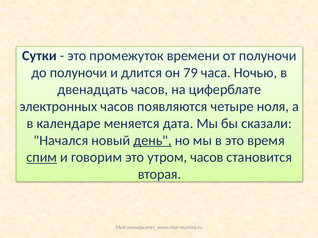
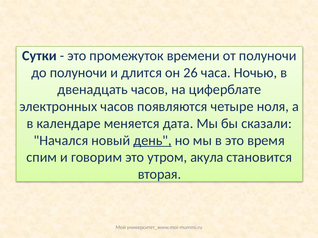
79: 79 -> 26
спим underline: present -> none
утром часов: часов -> акула
